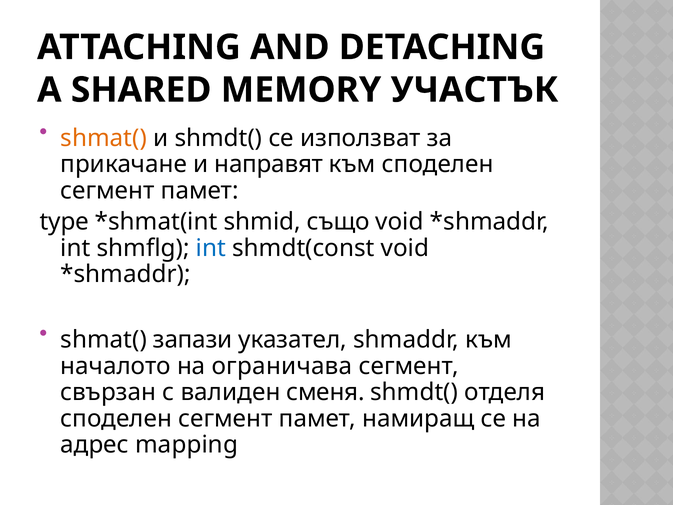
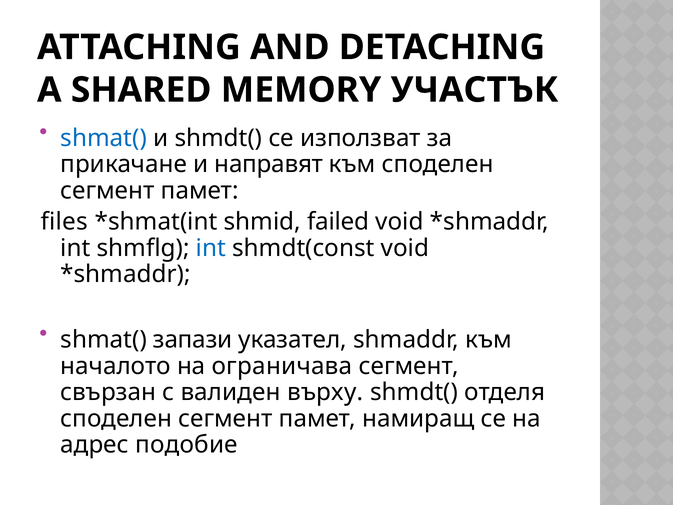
shmat( at (104, 138) colour: orange -> blue
type: type -> files
също: също -> failed
сменя: сменя -> върху
mapping: mapping -> подобие
